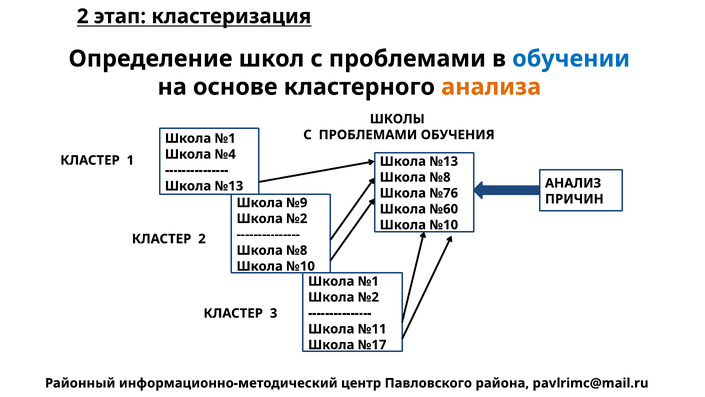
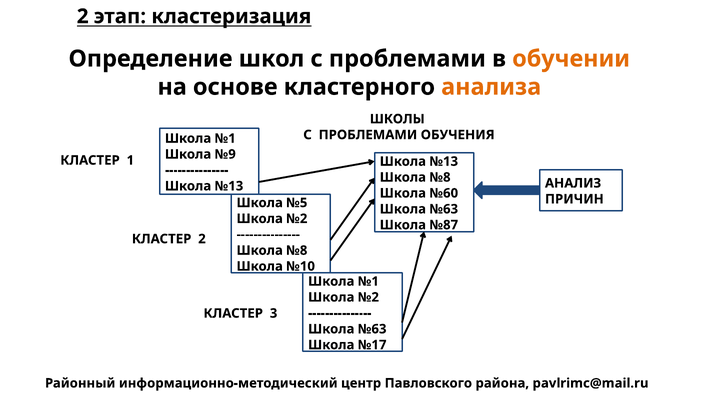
обучении colour: blue -> orange
№4: №4 -> №9
№76: №76 -> №60
№9: №9 -> №5
№60 at (444, 209): №60 -> №63
№10 at (444, 225): №10 -> №87
№11 at (372, 329): №11 -> №63
